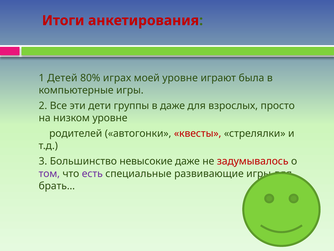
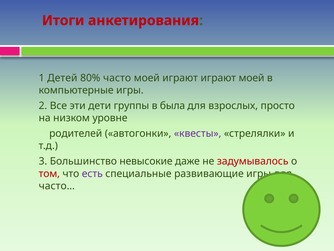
играх: играх -> часто
моей уровне: уровне -> играют
играют была: была -> моей
в даже: даже -> была
квесты colour: red -> purple
том colour: purple -> red
брать…: брать… -> часто…
